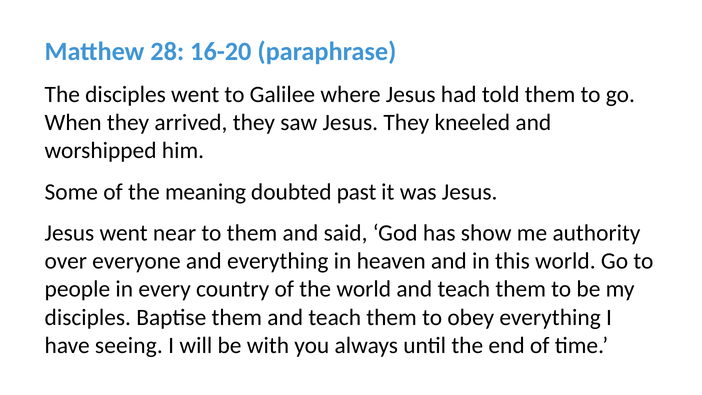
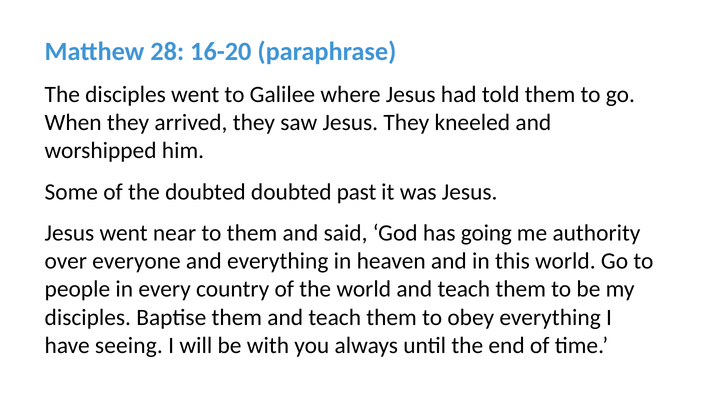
the meaning: meaning -> doubted
show: show -> going
